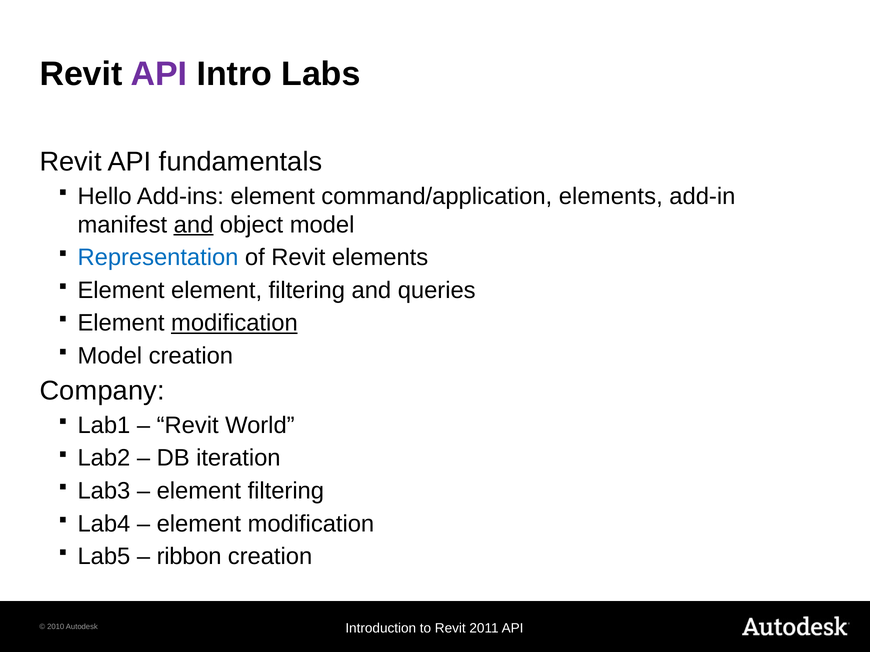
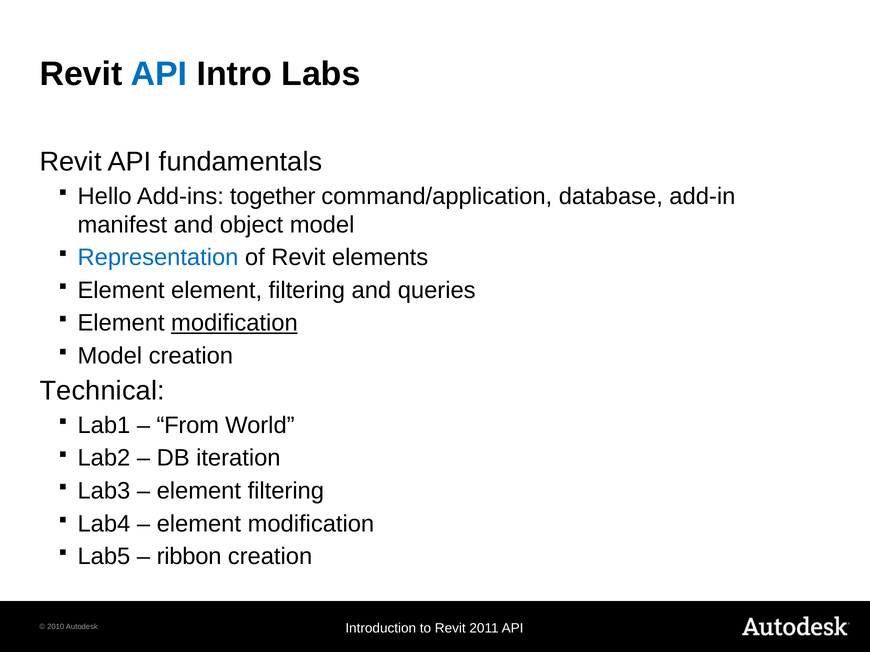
API at (159, 74) colour: purple -> blue
Add-ins element: element -> together
command/application elements: elements -> database
and at (194, 225) underline: present -> none
Company: Company -> Technical
Revit at (188, 426): Revit -> From
